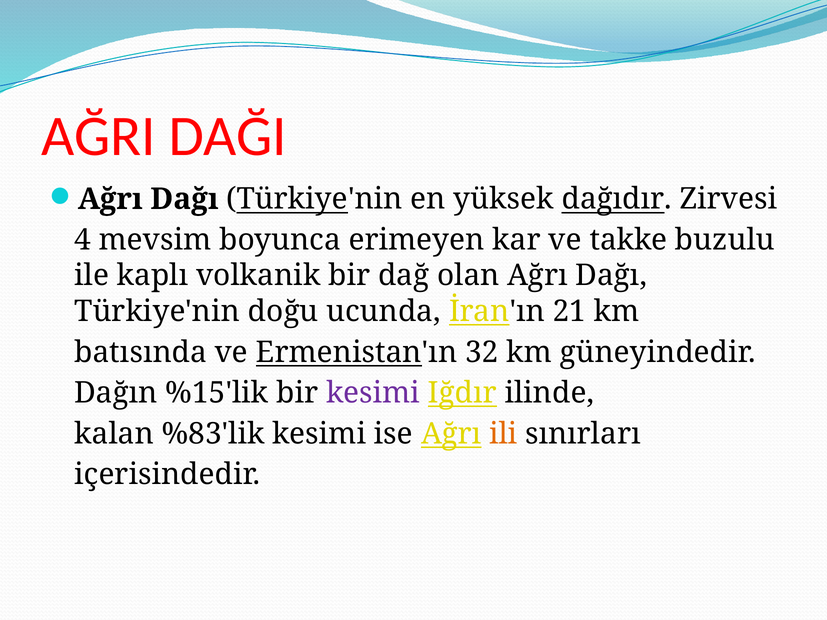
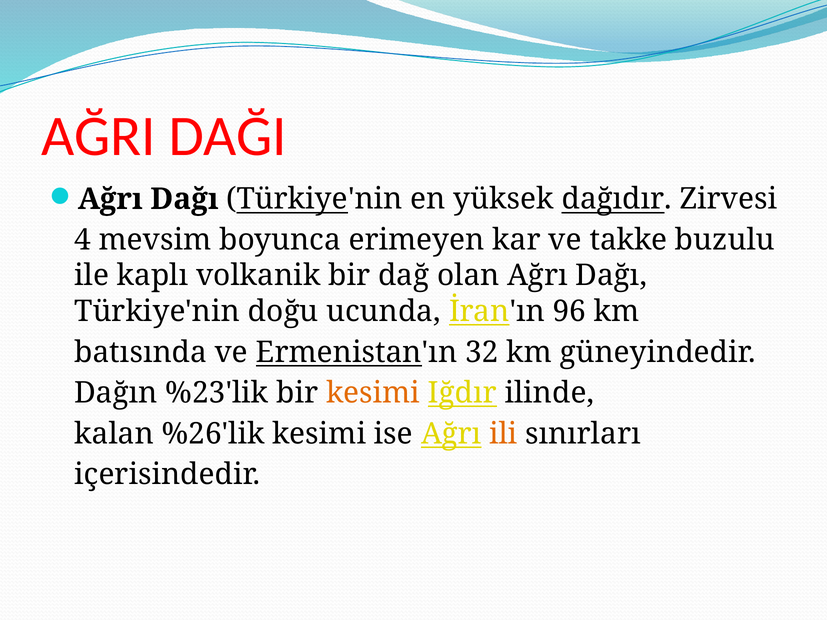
21: 21 -> 96
%15'lik: %15'lik -> %23'lik
kesimi at (373, 393) colour: purple -> orange
%83'lik: %83'lik -> %26'lik
